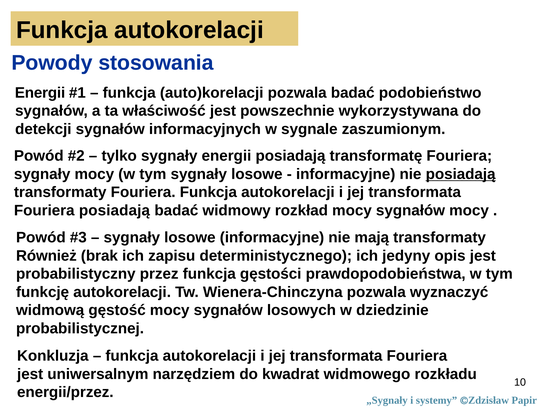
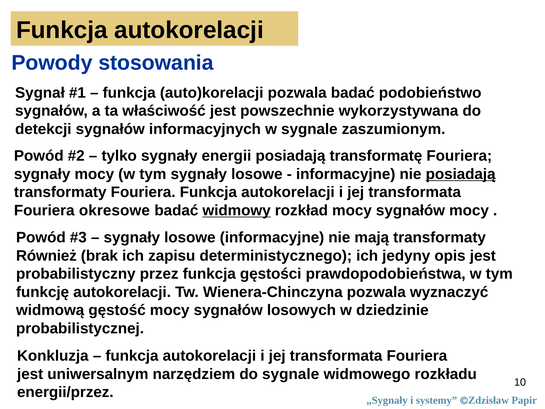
Energii at (40, 93): Energii -> Sygnał
Fouriera posiadają: posiadają -> okresowe
widmowy underline: none -> present
do kwadrat: kwadrat -> sygnale
